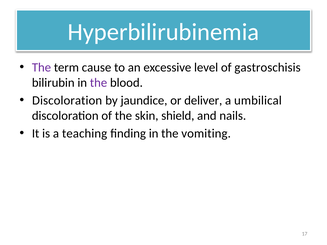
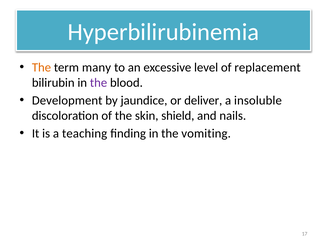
The at (41, 67) colour: purple -> orange
cause: cause -> many
gastroschisis: gastroschisis -> replacement
Discoloration at (67, 100): Discoloration -> Development
umbilical: umbilical -> insoluble
